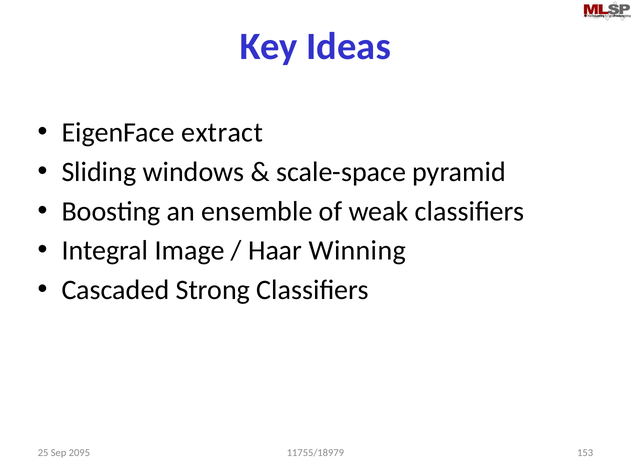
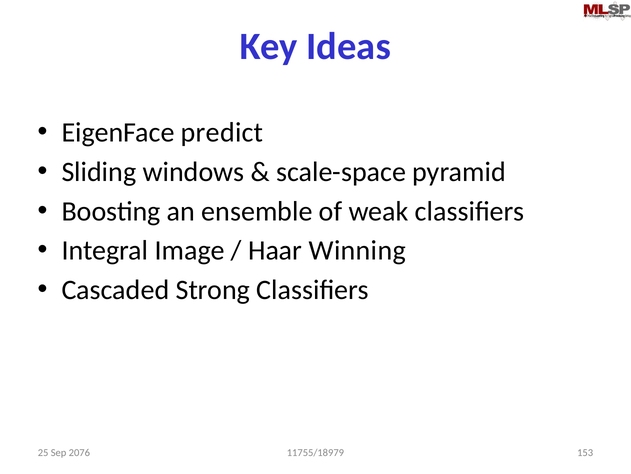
extract: extract -> predict
2095: 2095 -> 2076
